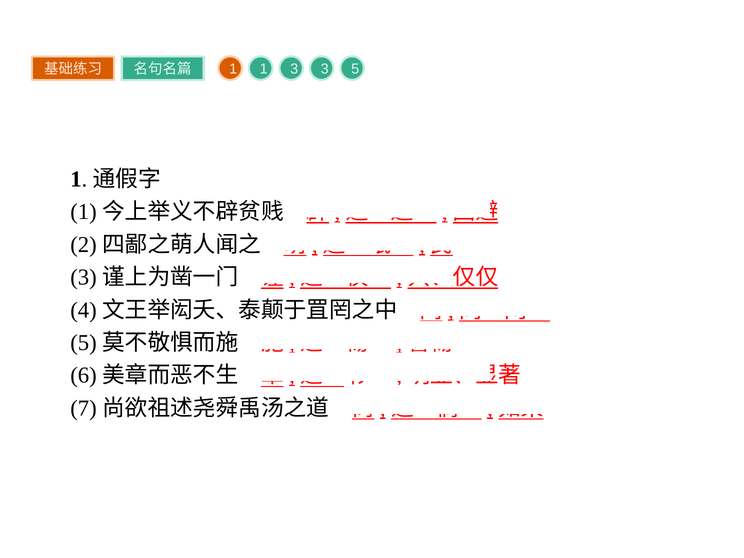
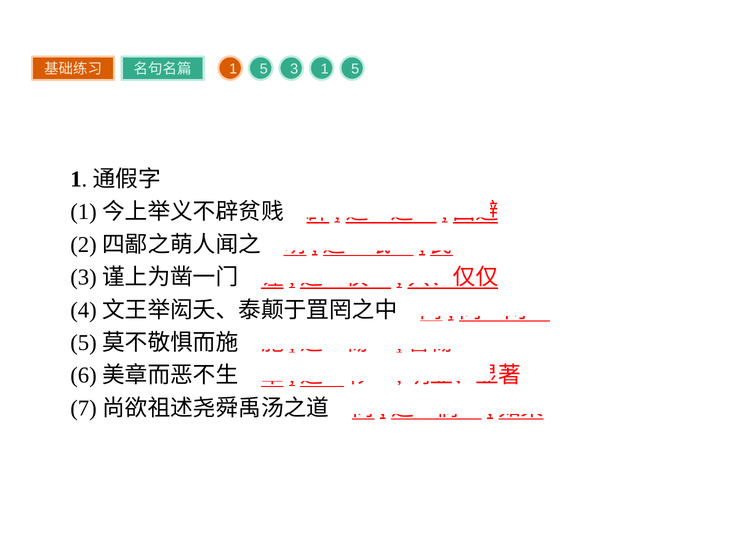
1 at (264, 69): 1 -> 5
3 3: 3 -> 1
